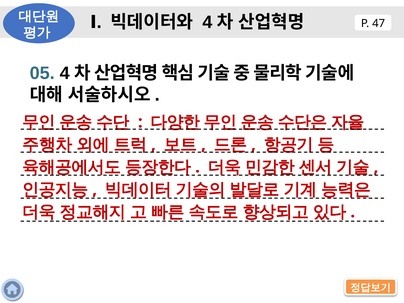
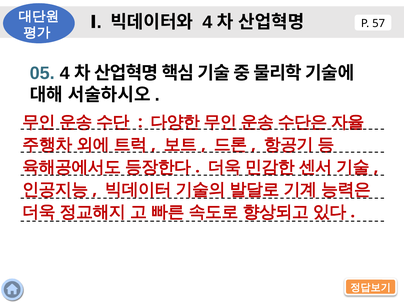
47: 47 -> 57
